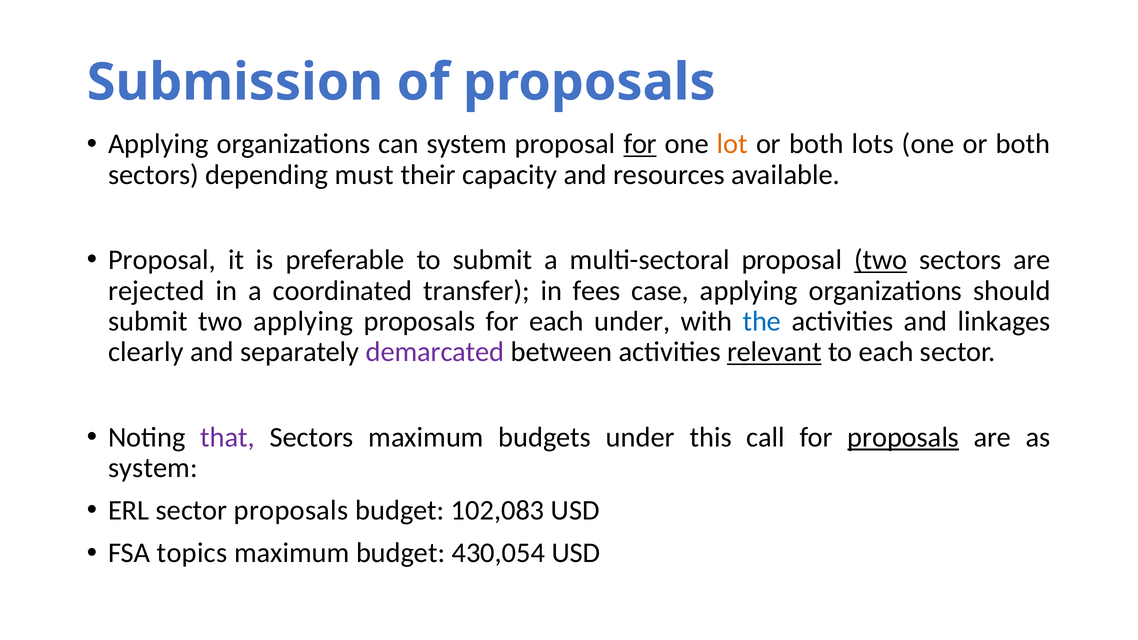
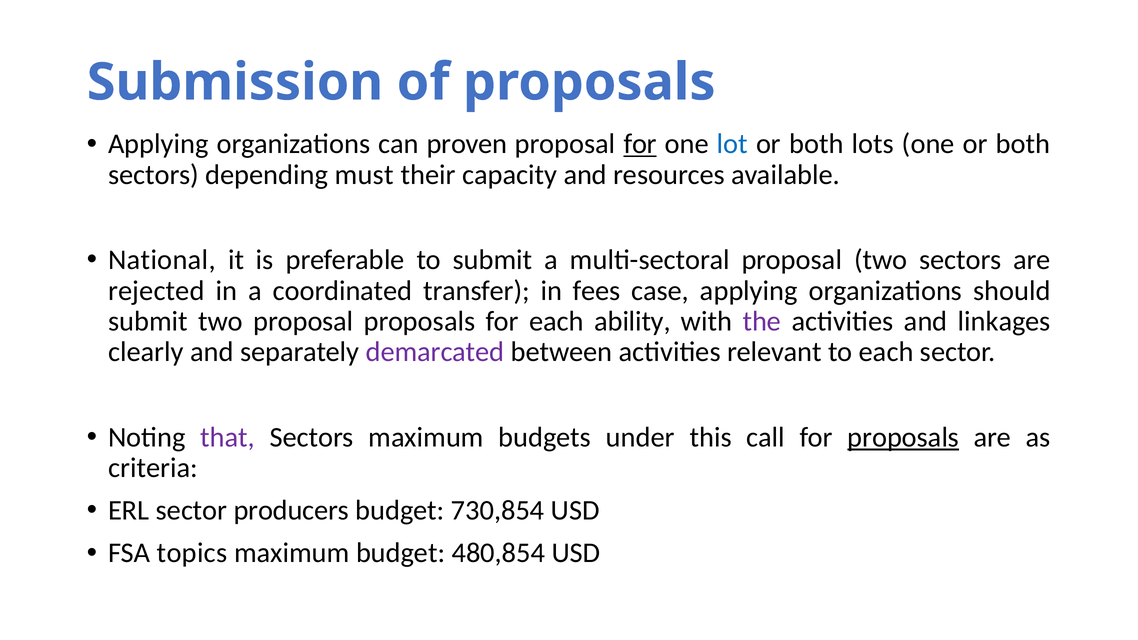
can system: system -> proven
lot colour: orange -> blue
Proposal at (162, 260): Proposal -> National
two at (881, 260) underline: present -> none
two applying: applying -> proposal
each under: under -> ability
the colour: blue -> purple
relevant underline: present -> none
system at (153, 468): system -> criteria
sector proposals: proposals -> producers
102,083: 102,083 -> 730,854
430,054: 430,054 -> 480,854
